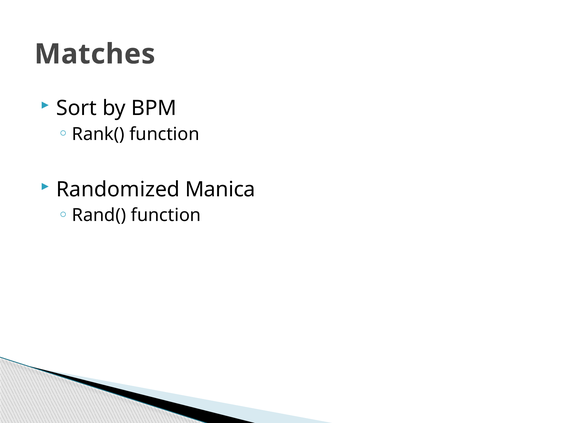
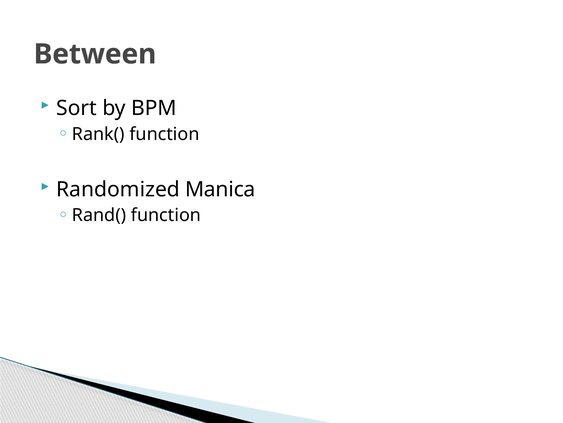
Matches: Matches -> Between
